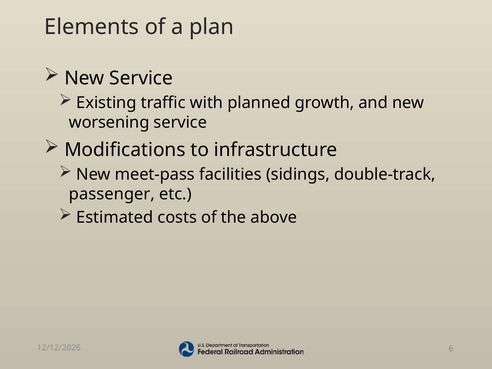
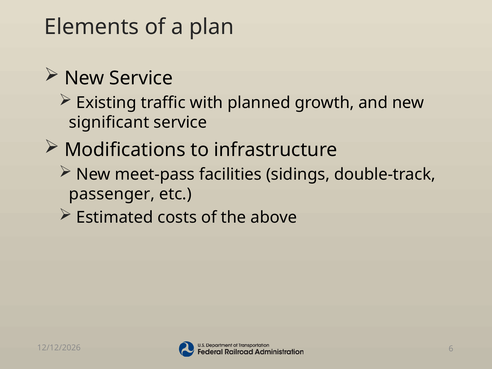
worsening: worsening -> significant
